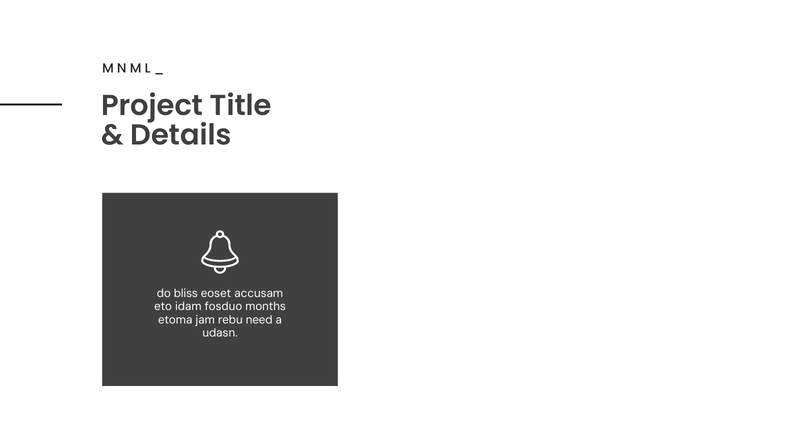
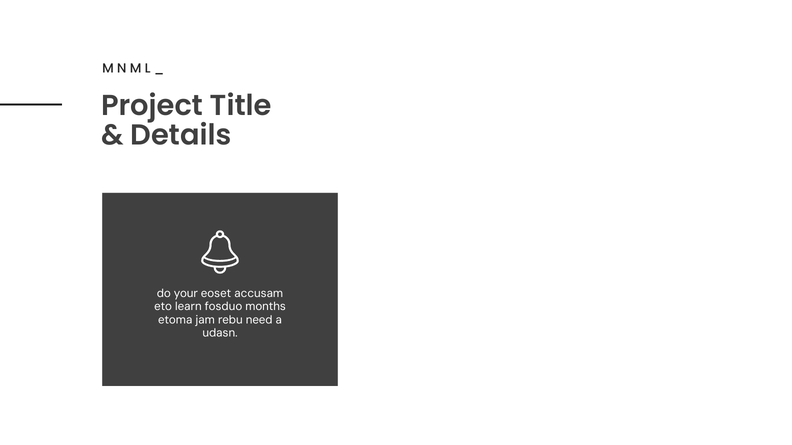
bliss: bliss -> your
idam: idam -> learn
